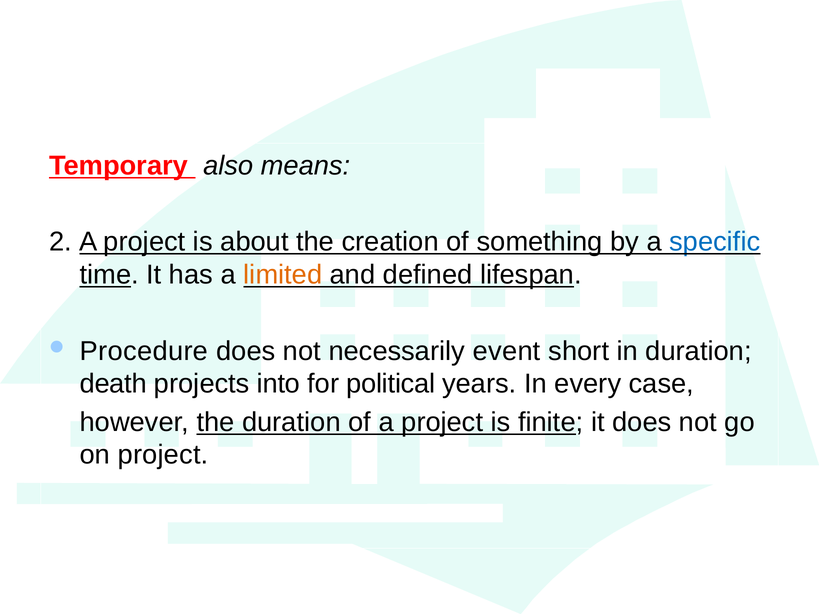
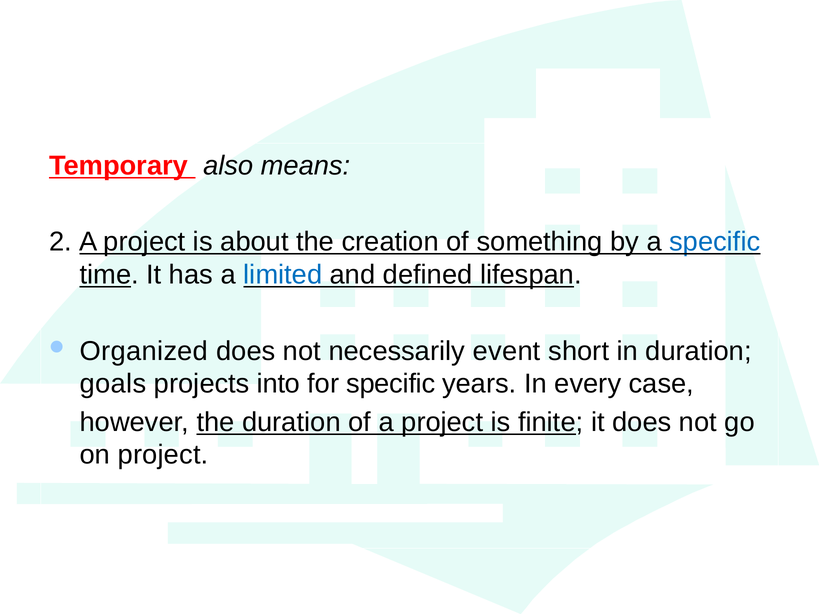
limited colour: orange -> blue
Procedure: Procedure -> Organized
death: death -> goals
for political: political -> specific
